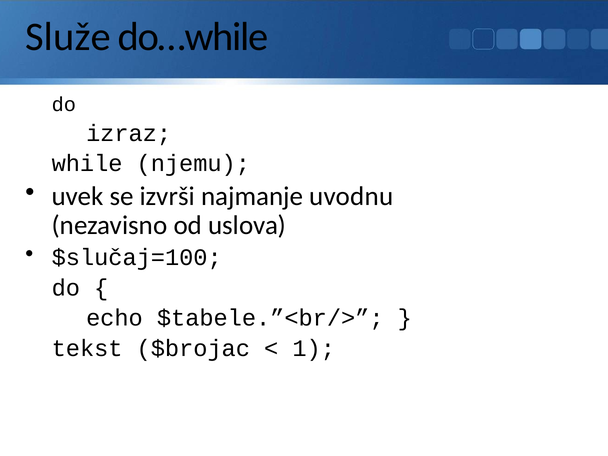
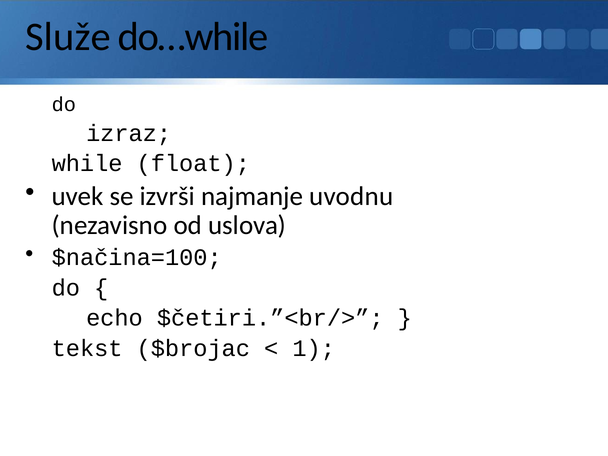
njemu: njemu -> float
$slučaj=100: $slučaj=100 -> $načina=100
$tabele.”<br/>: $tabele.”<br/> -> $četiri.”<br/>
